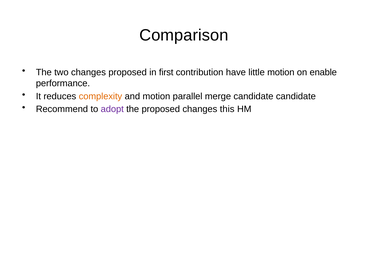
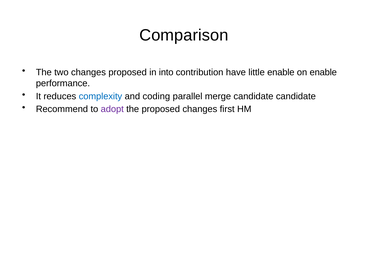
first: first -> into
little motion: motion -> enable
complexity colour: orange -> blue
and motion: motion -> coding
this: this -> first
